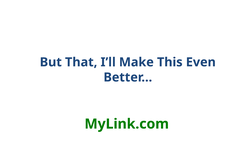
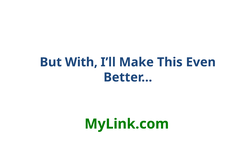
That: That -> With
